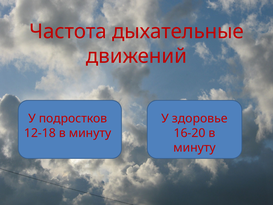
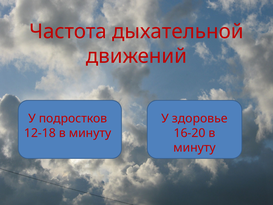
дыхательные: дыхательные -> дыхательной
